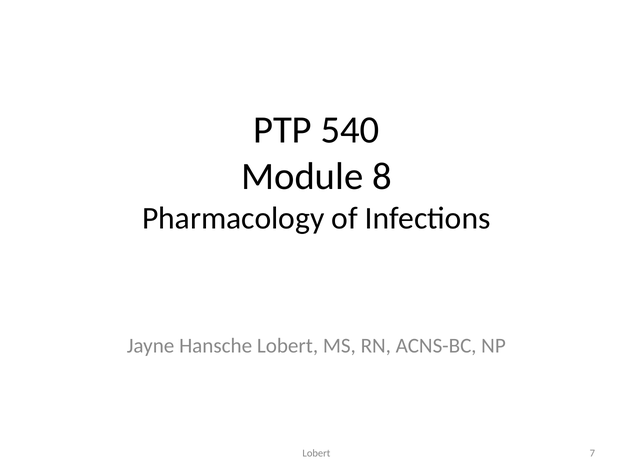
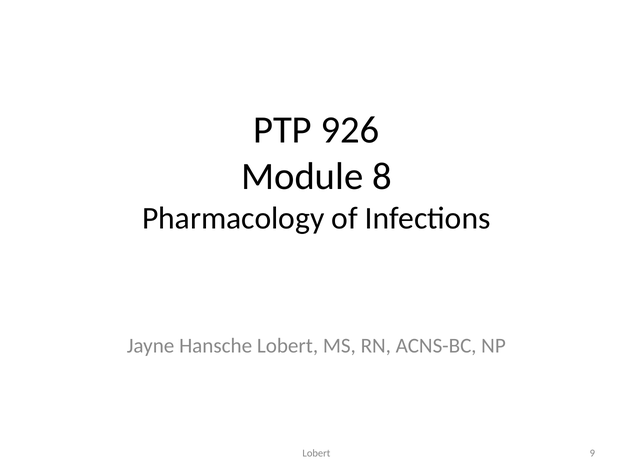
540: 540 -> 926
7: 7 -> 9
